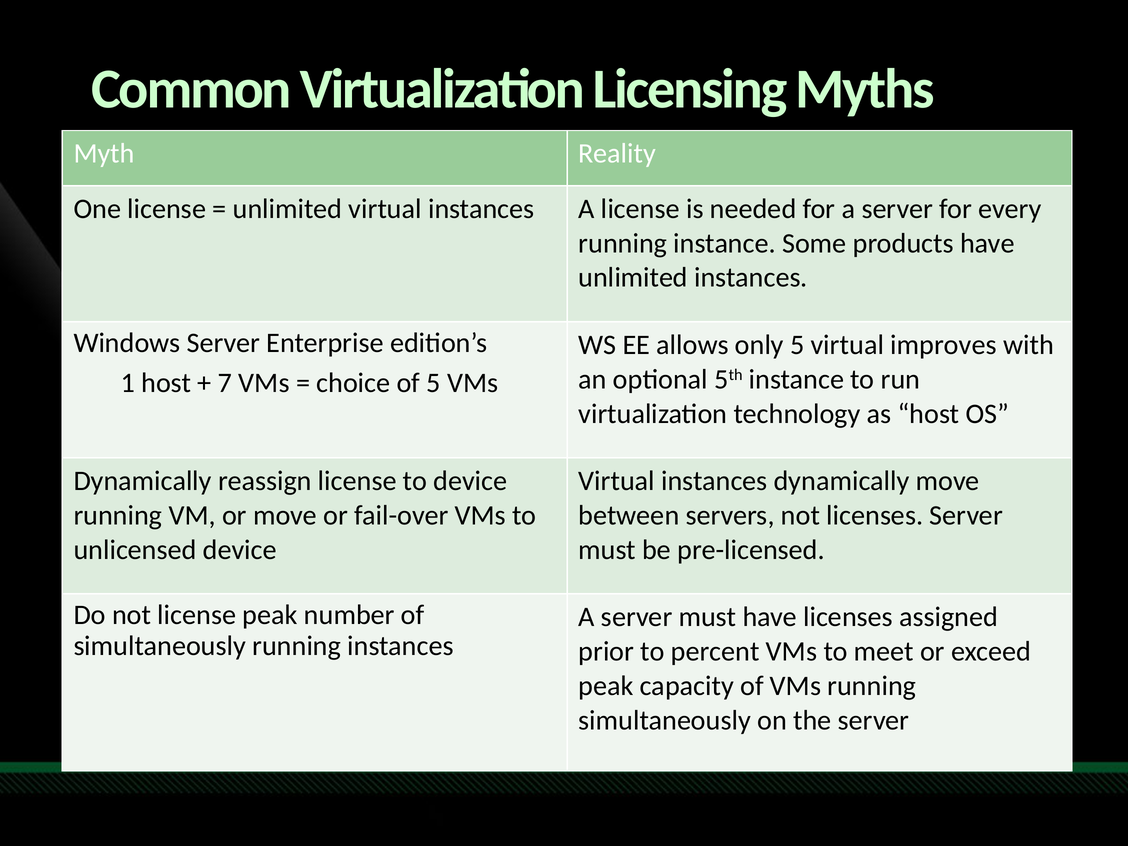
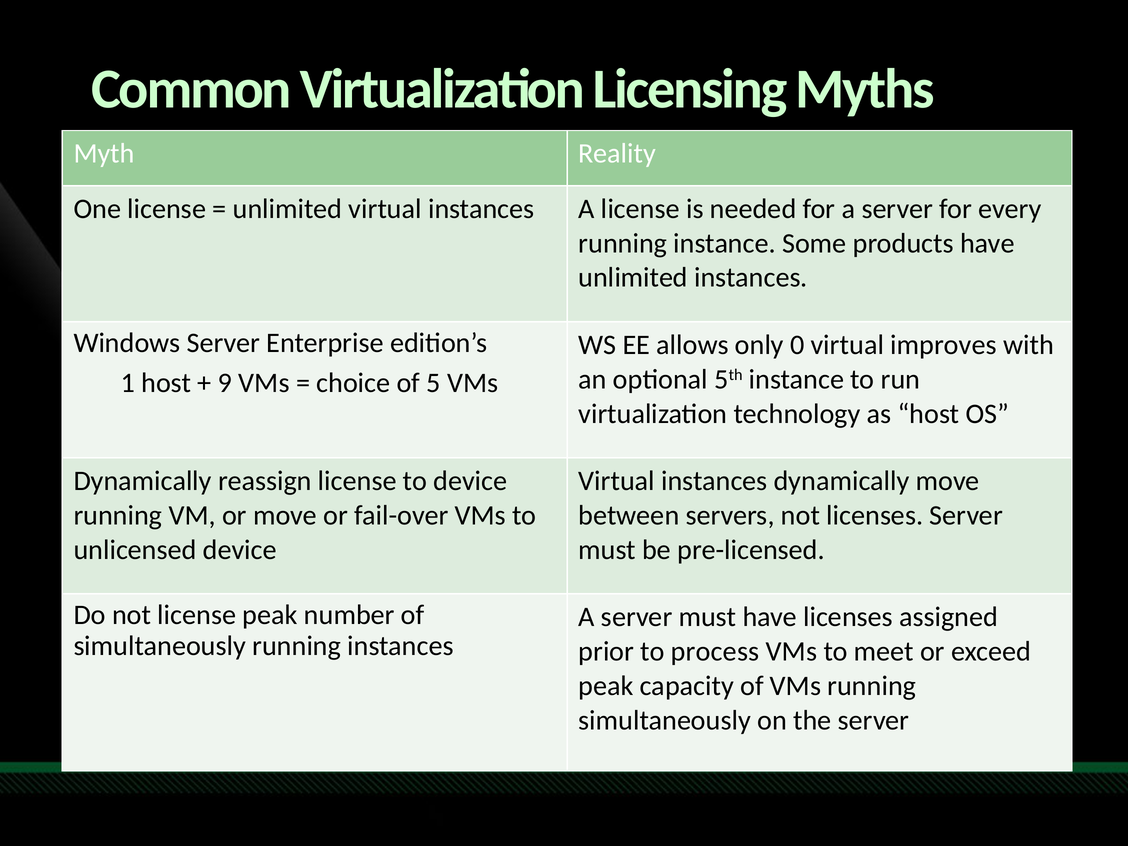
only 5: 5 -> 0
7: 7 -> 9
percent: percent -> process
